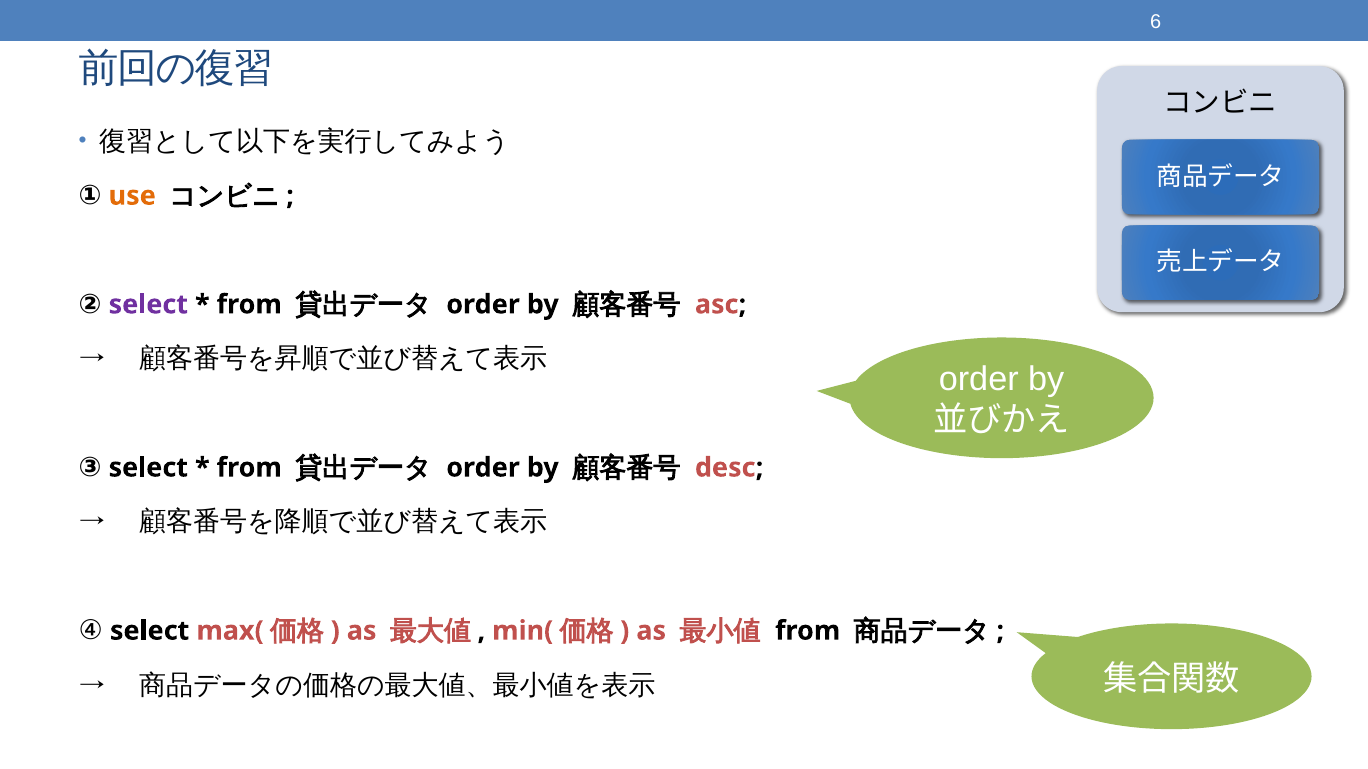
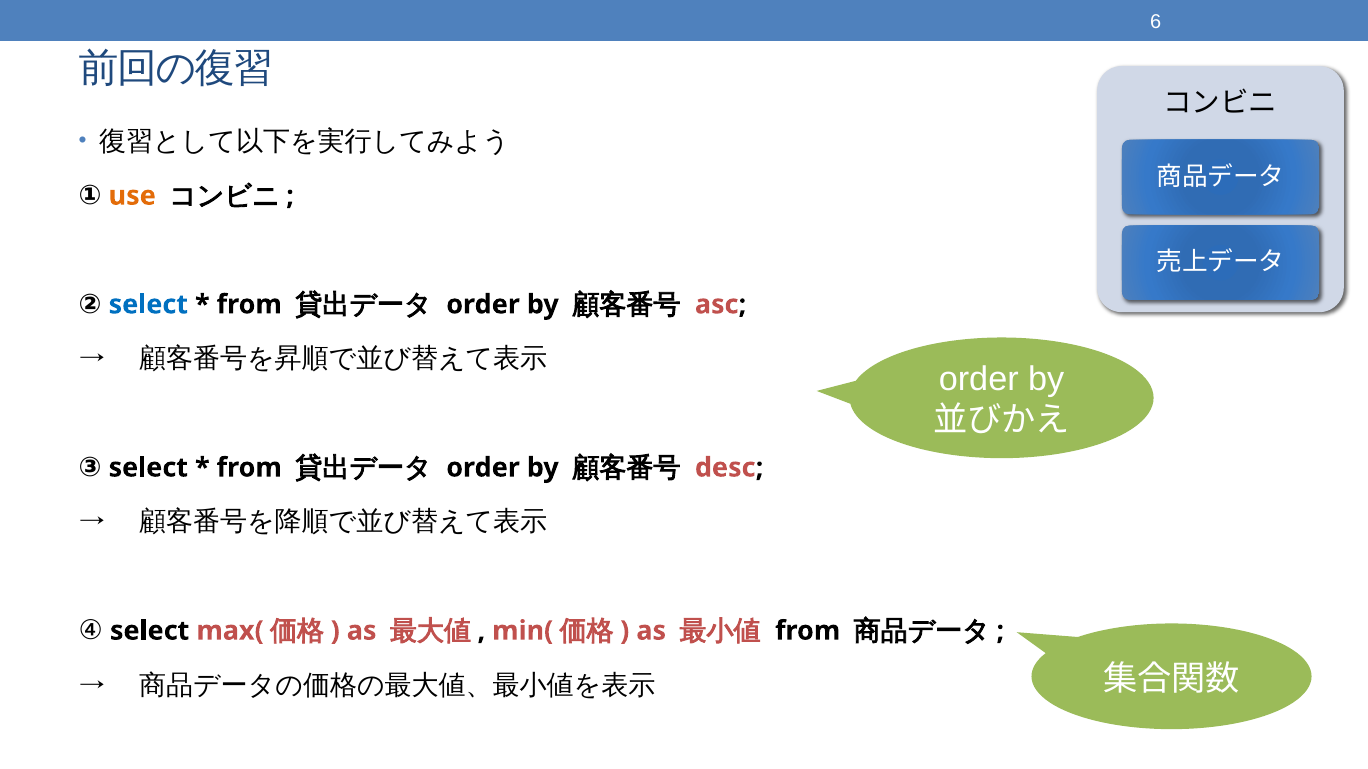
select at (148, 305) colour: purple -> blue
